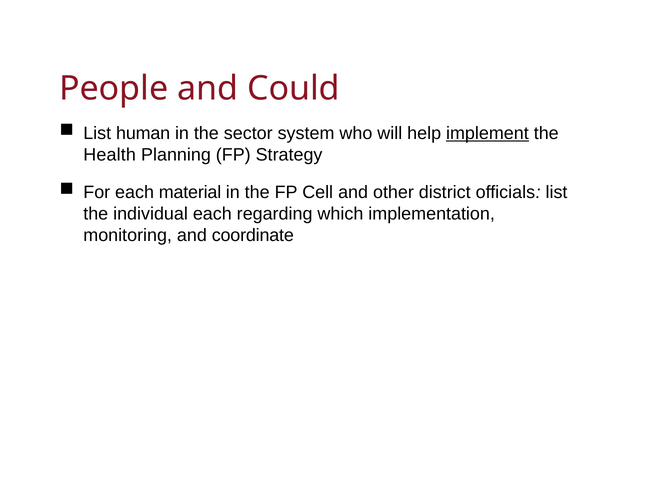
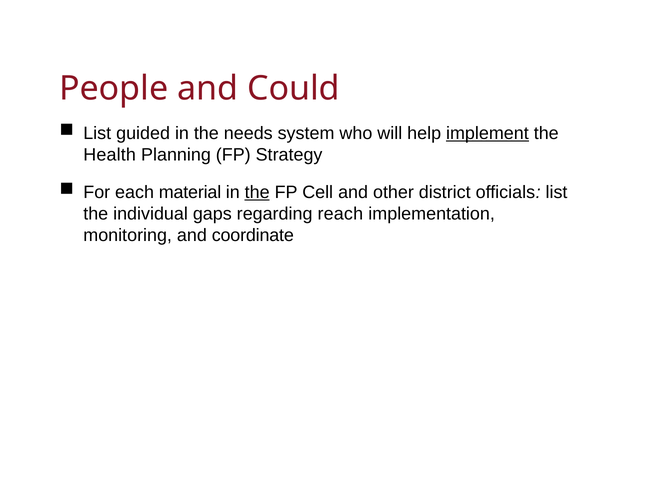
human: human -> guided
sector: sector -> needs
the at (257, 193) underline: none -> present
individual each: each -> gaps
which: which -> reach
